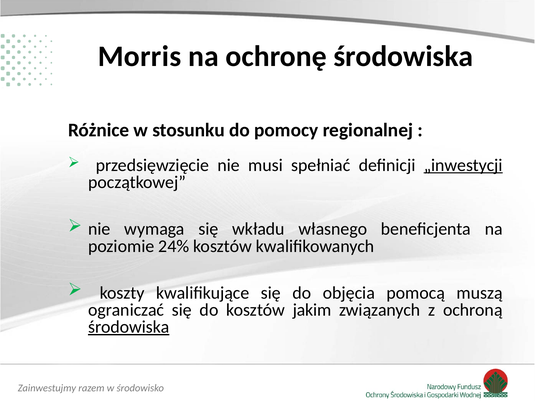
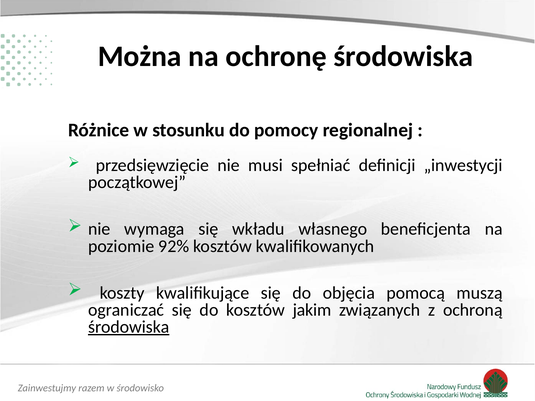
Morris: Morris -> Można
„inwestycji underline: present -> none
24%: 24% -> 92%
